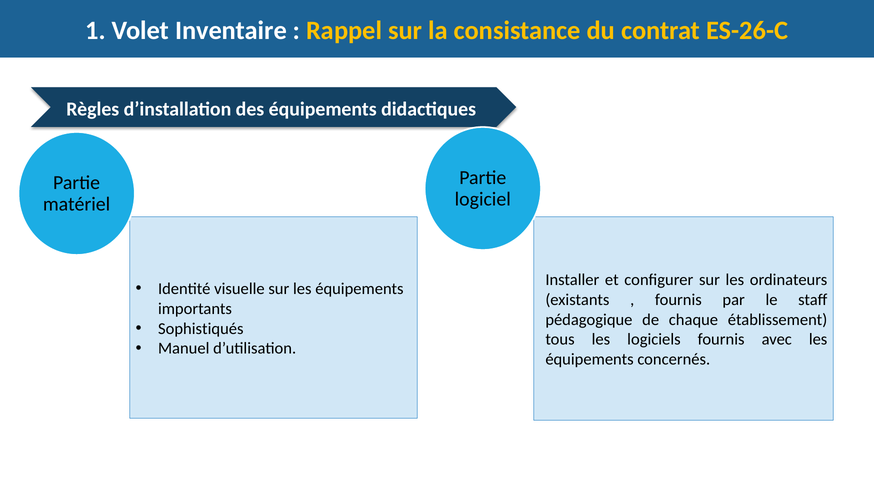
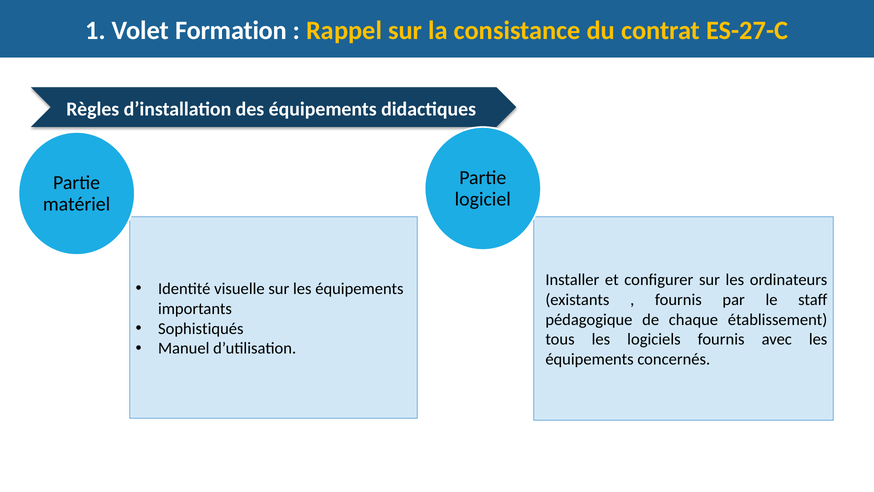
Inventaire: Inventaire -> Formation
ES-26-C: ES-26-C -> ES-27-C
